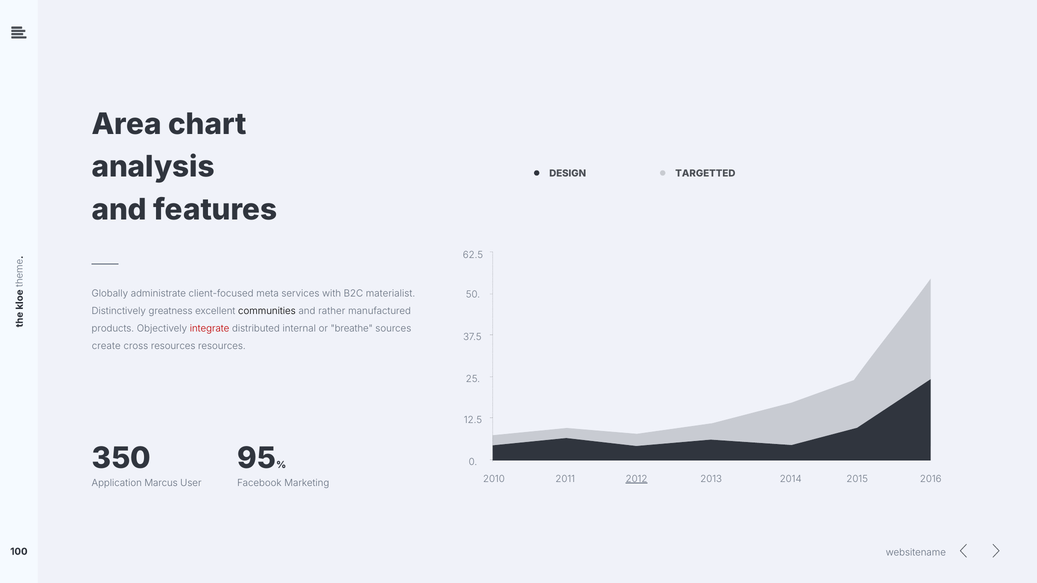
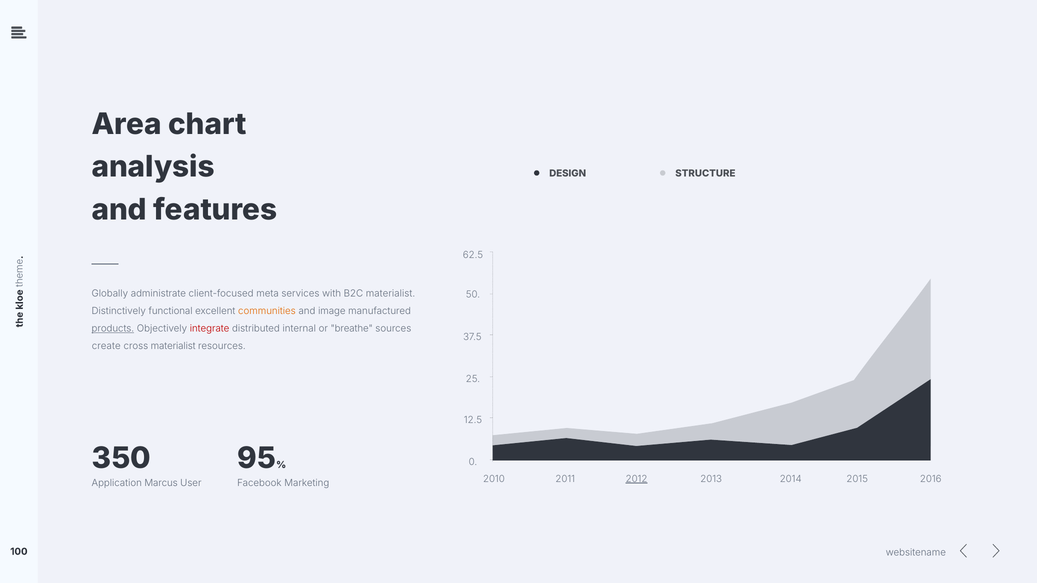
TARGETTED: TARGETTED -> STRUCTURE
greatness: greatness -> functional
communities colour: black -> orange
rather: rather -> image
products underline: none -> present
cross resources: resources -> materialist
